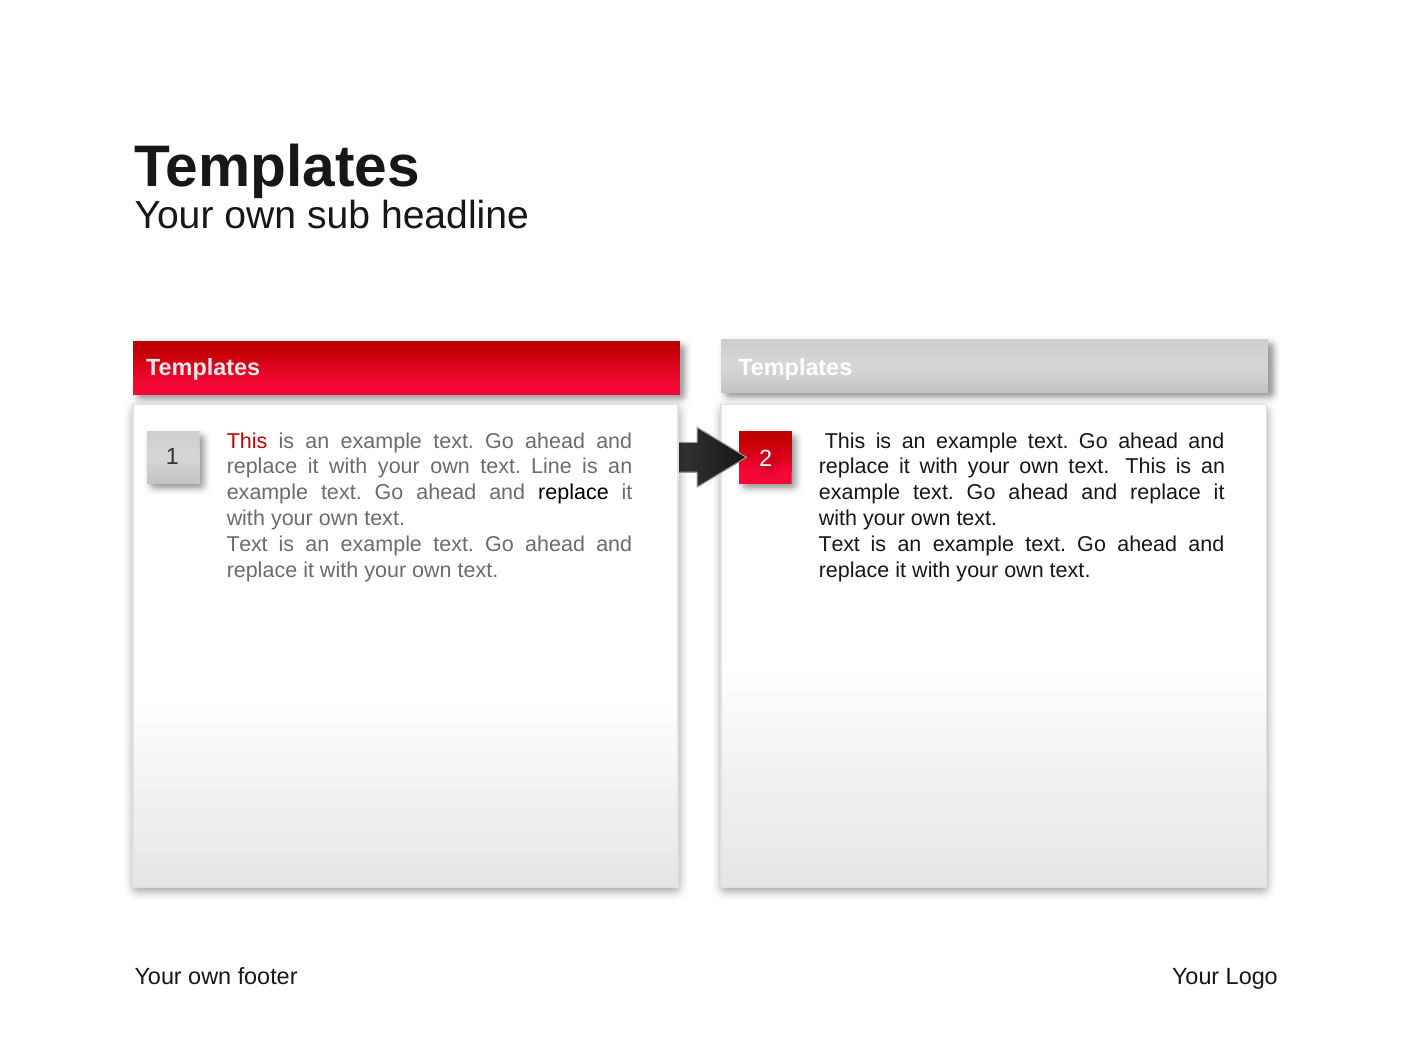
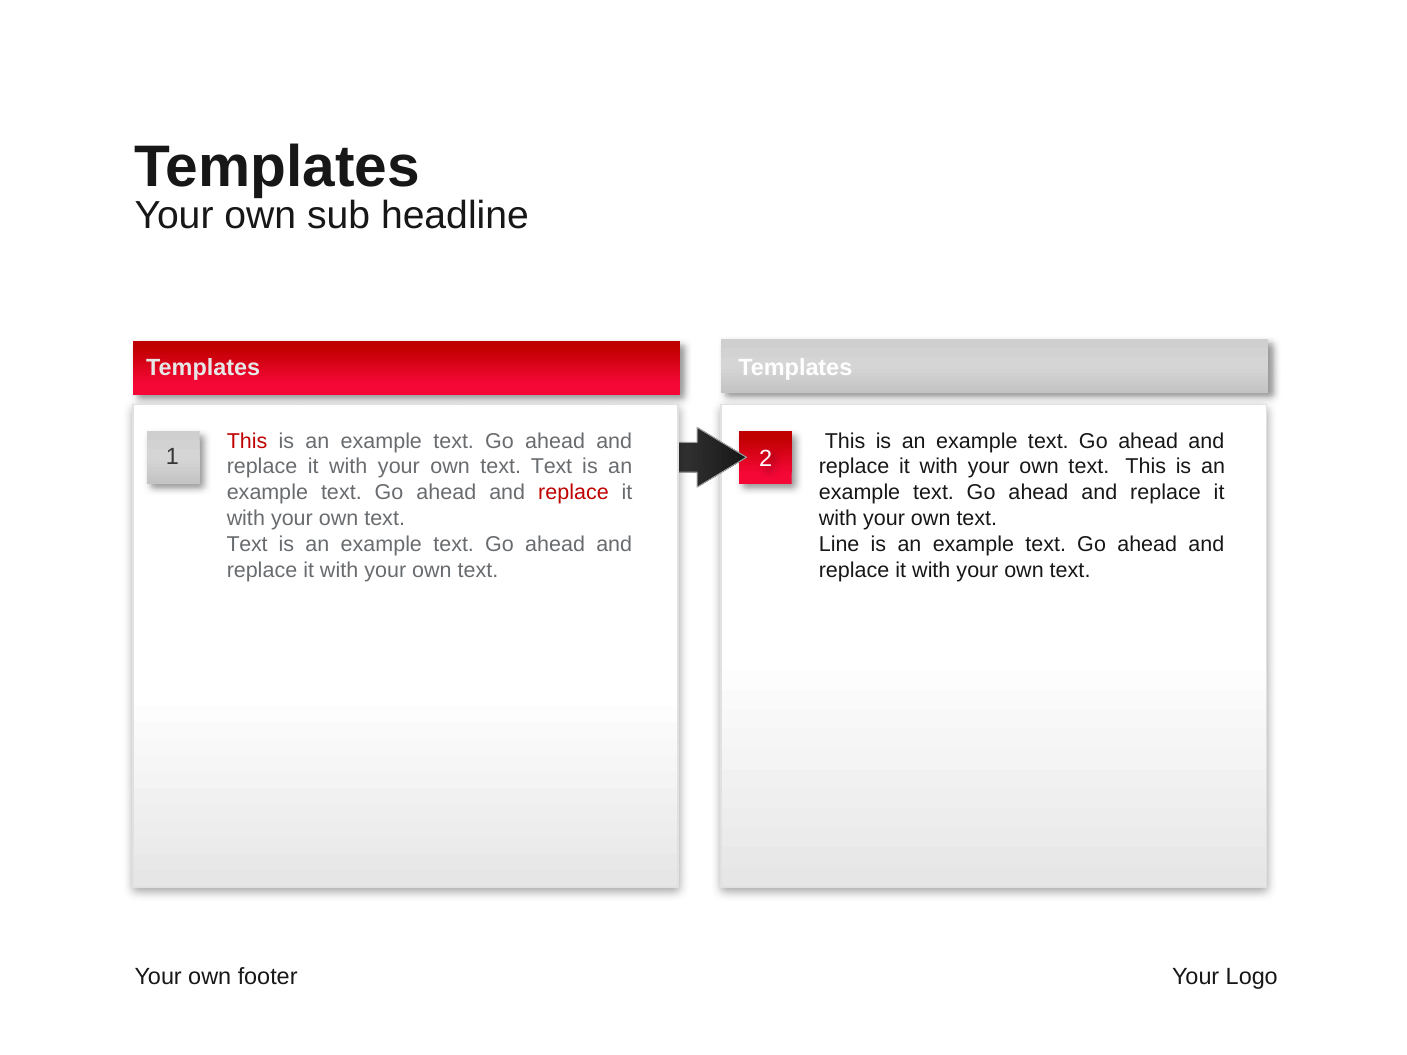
Line at (551, 467): Line -> Text
replace at (573, 493) colour: black -> red
Text at (839, 544): Text -> Line
